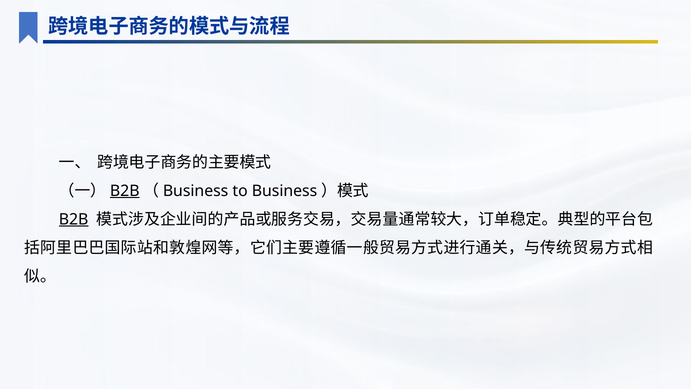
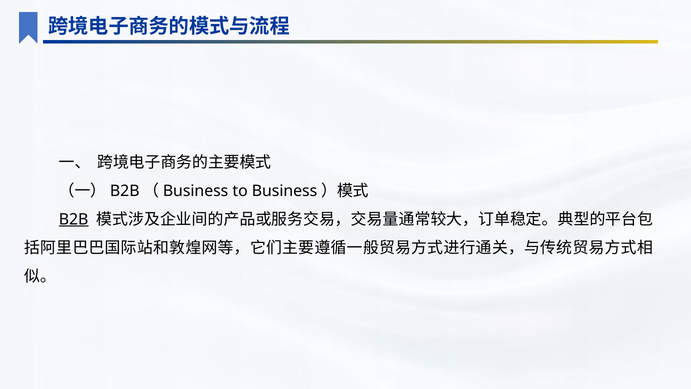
B2B at (125, 191) underline: present -> none
